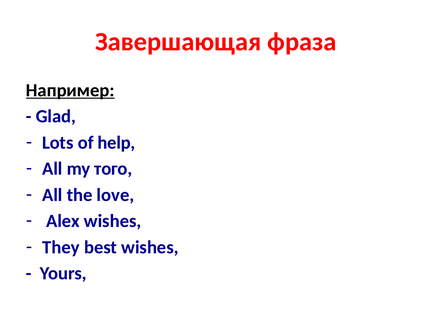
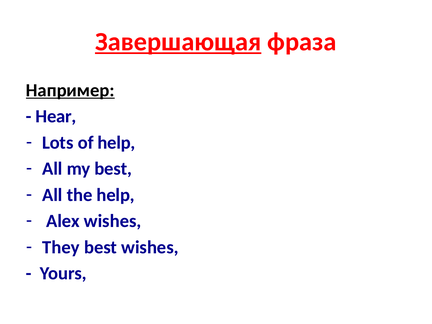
Завершающая underline: none -> present
Glad: Glad -> Hear
my того: того -> best
the love: love -> help
